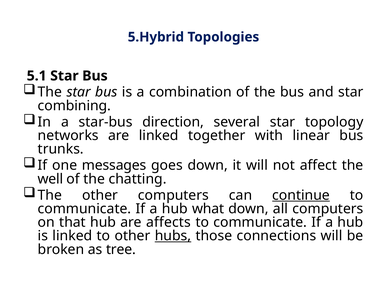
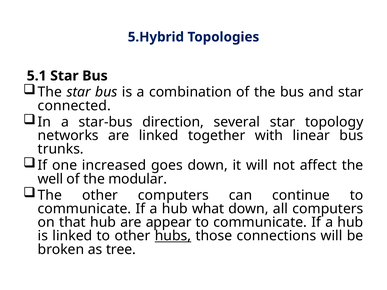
combining: combining -> connected
messages: messages -> increased
chatting: chatting -> modular
continue underline: present -> none
affects: affects -> appear
